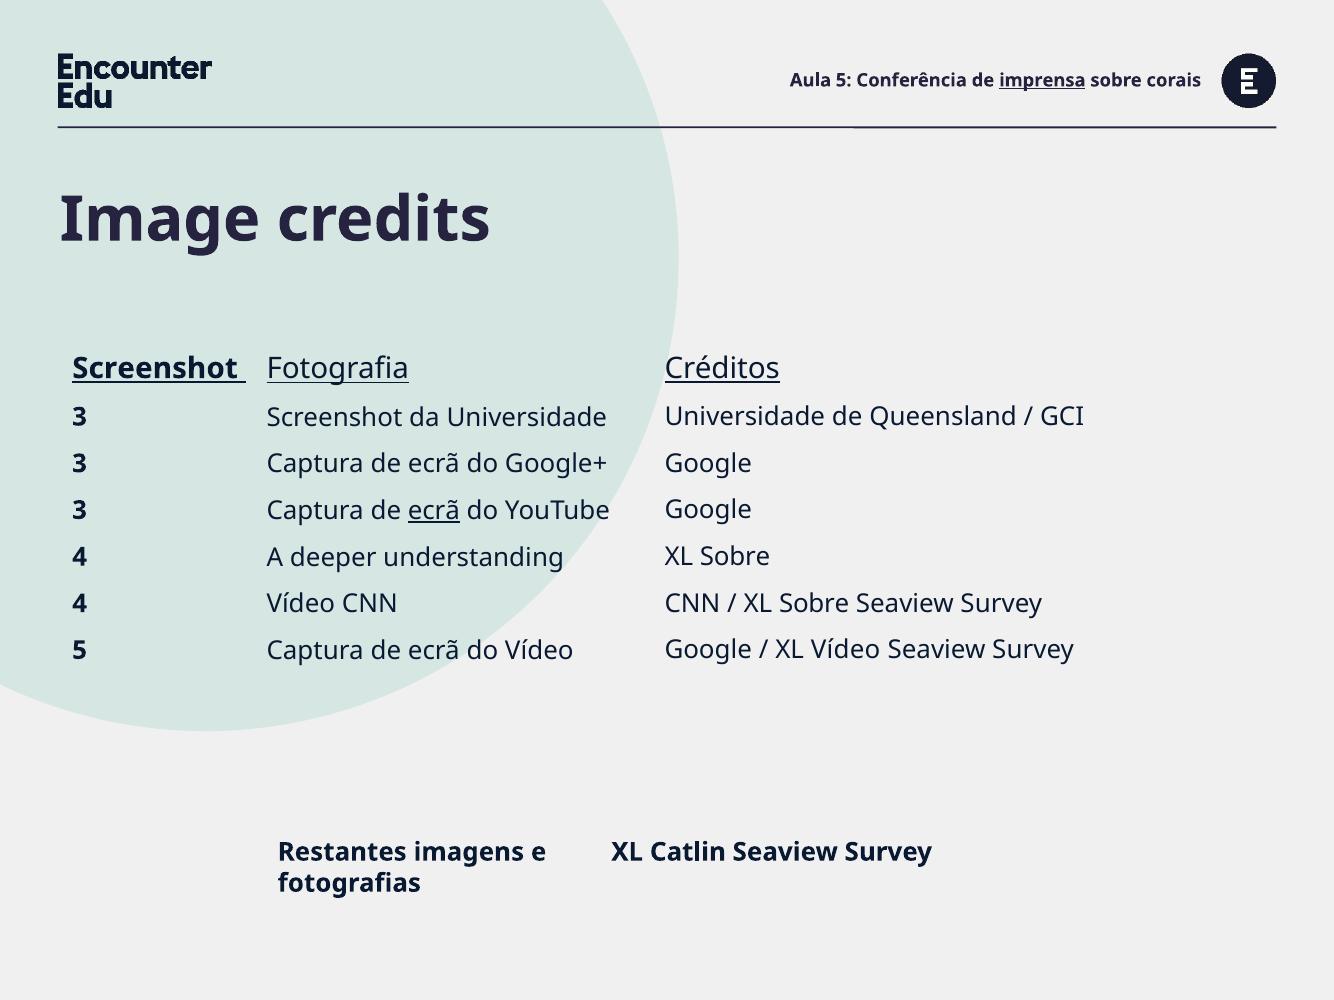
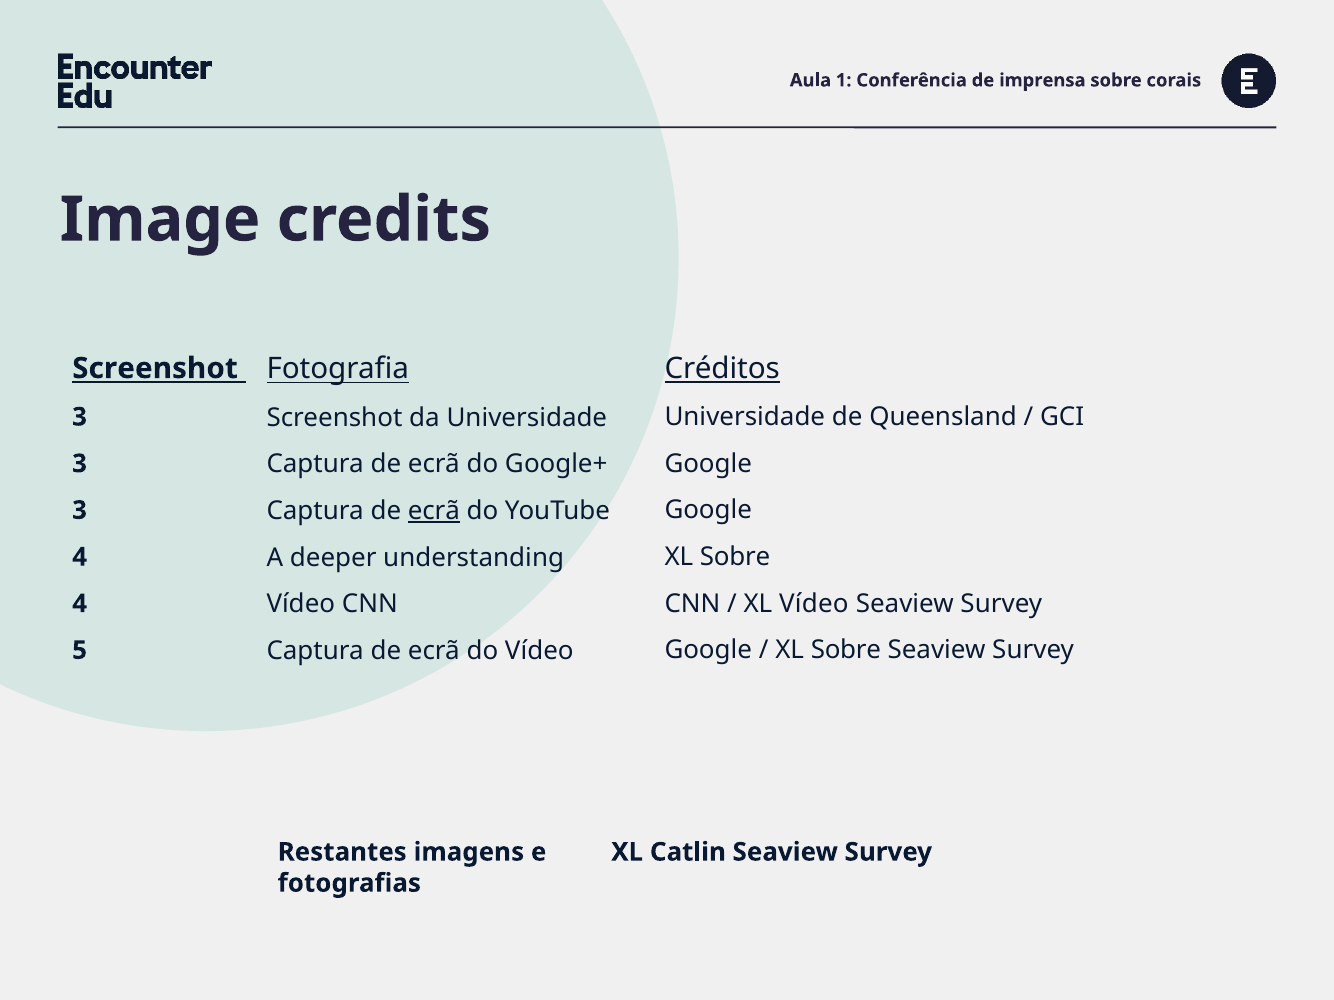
Aula 5: 5 -> 1
imprensa underline: present -> none
Sobre at (814, 604): Sobre -> Vídeo
Vídeo at (846, 651): Vídeo -> Sobre
